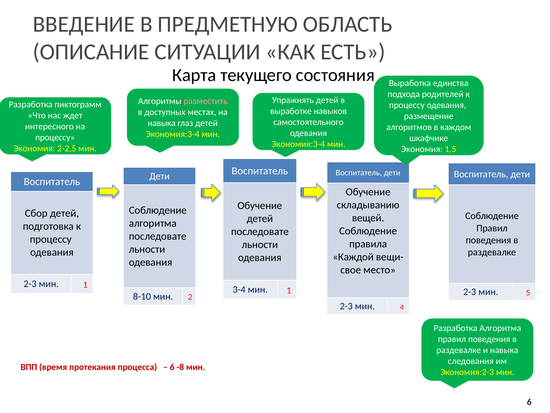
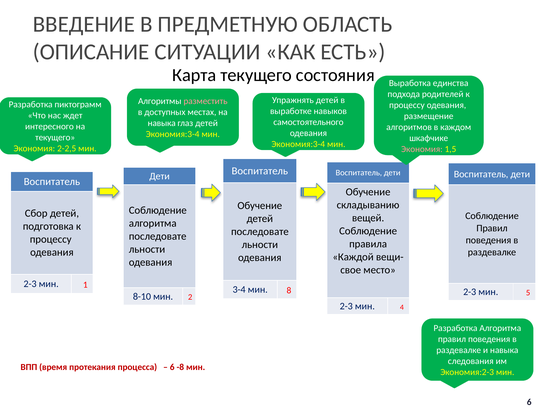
процессу at (55, 137): процессу -> текущего
Экономия at (422, 149) colour: white -> pink
3-4 мин 1: 1 -> 8
